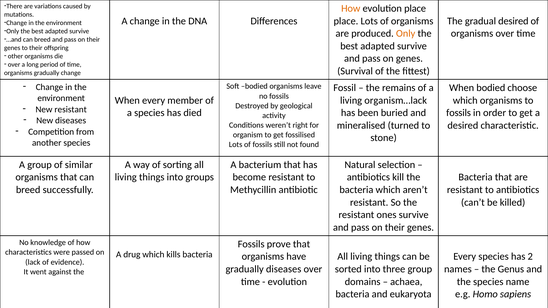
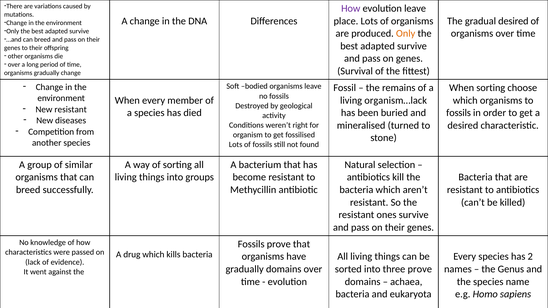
How at (351, 8) colour: orange -> purple
evolution place: place -> leave
When bodied: bodied -> sorting
gradually diseases: diseases -> domains
three group: group -> prove
